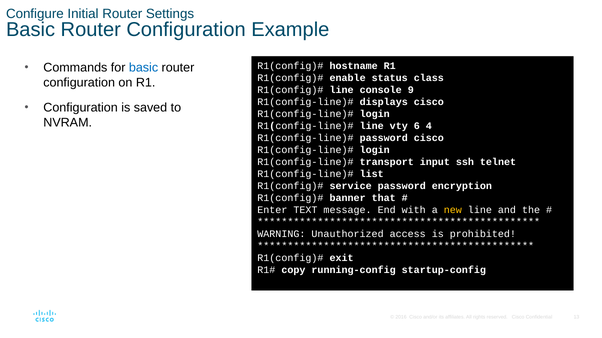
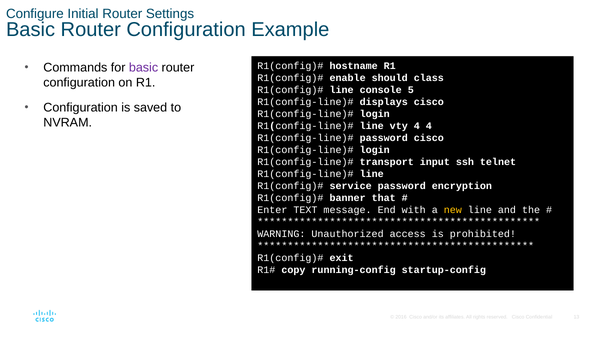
basic at (144, 68) colour: blue -> purple
status: status -> should
9: 9 -> 5
vty 6: 6 -> 4
list at (372, 174): list -> line
